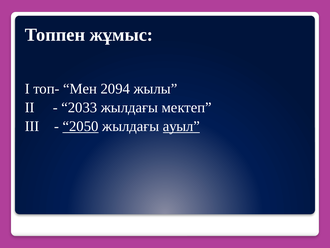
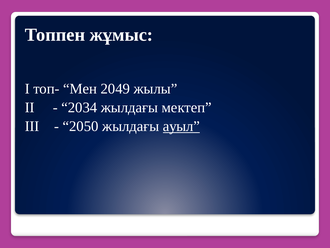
2094: 2094 -> 2049
2033: 2033 -> 2034
2050 underline: present -> none
